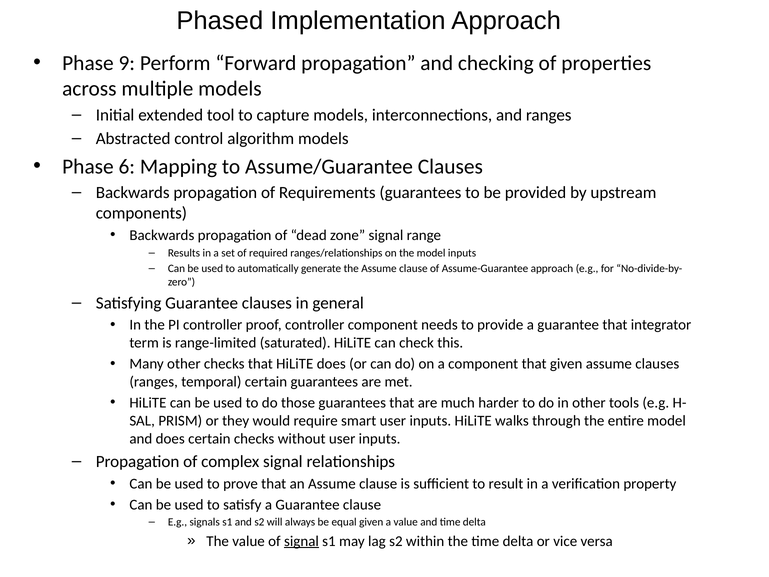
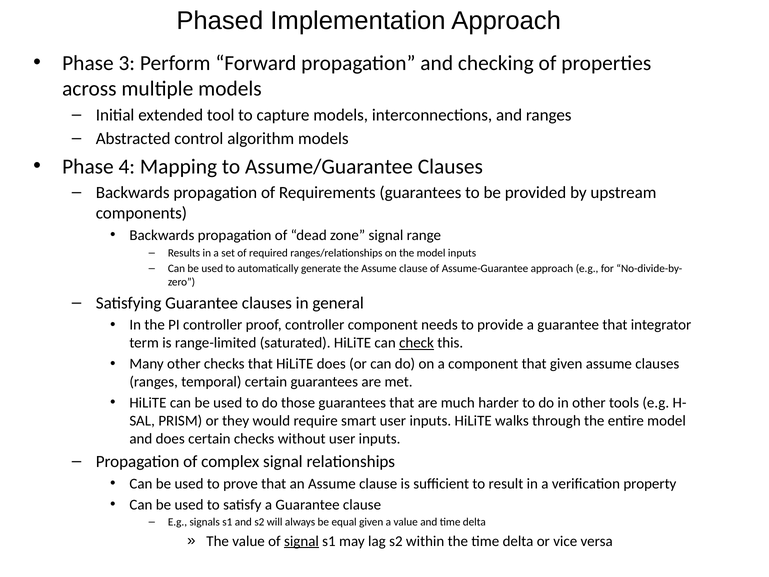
9: 9 -> 3
6: 6 -> 4
check underline: none -> present
